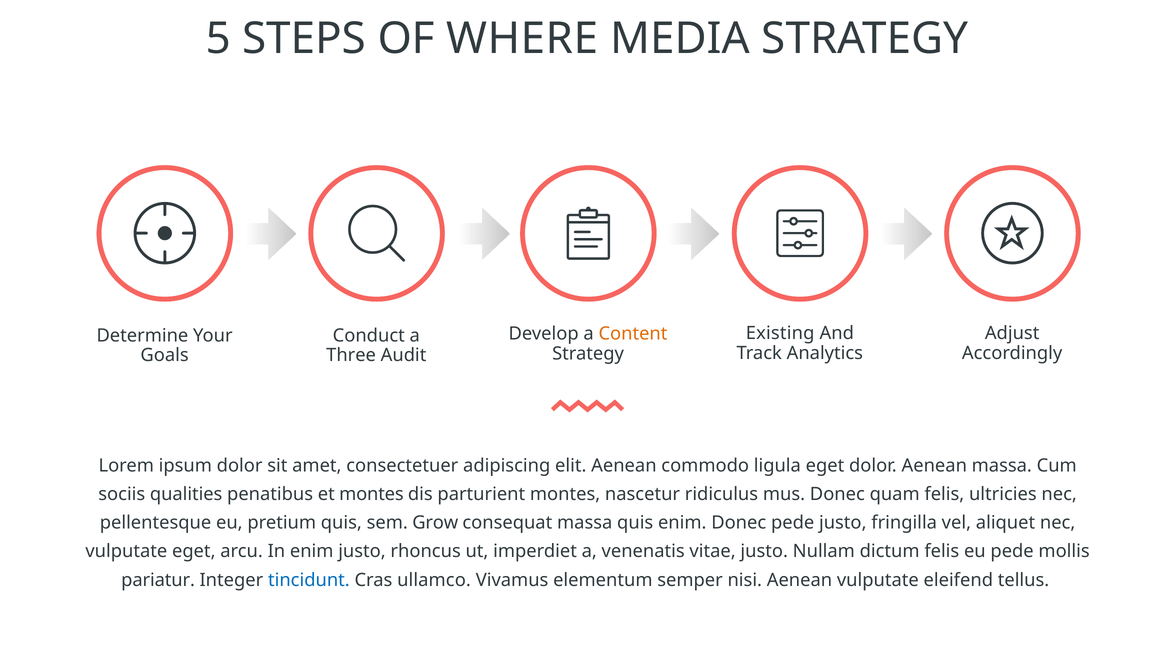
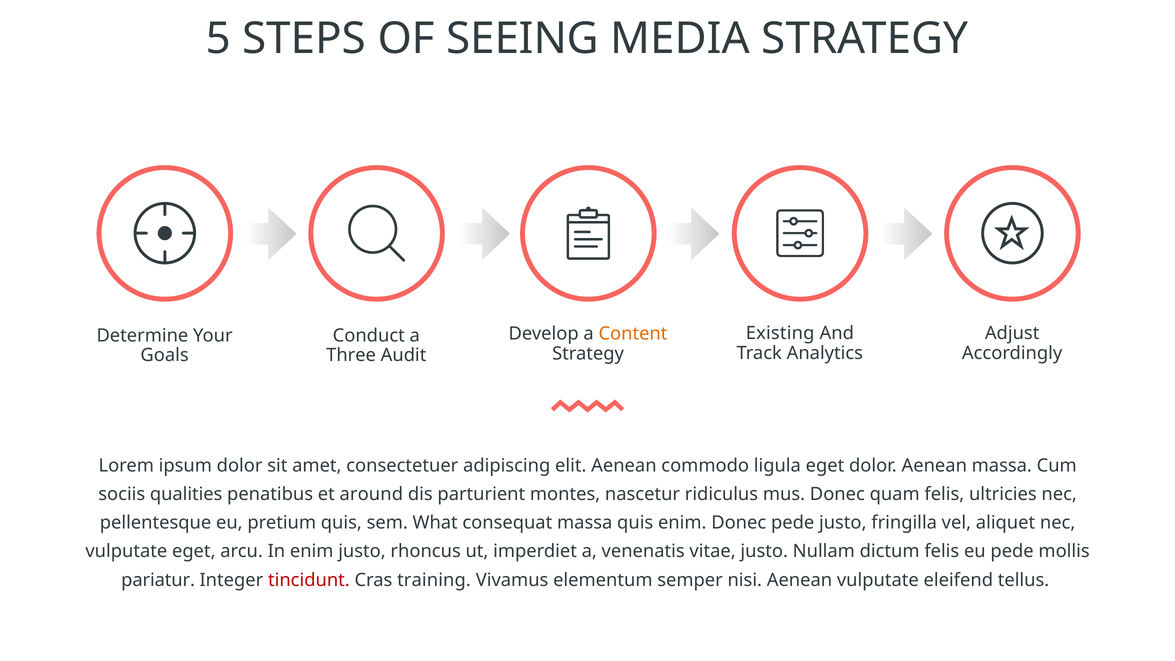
WHERE: WHERE -> SEEING
et montes: montes -> around
Grow: Grow -> What
tincidunt colour: blue -> red
ullamco: ullamco -> training
